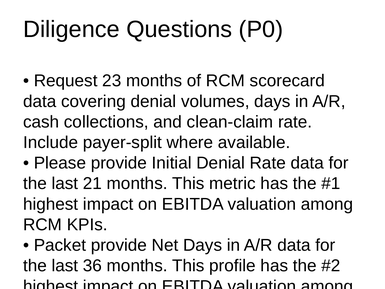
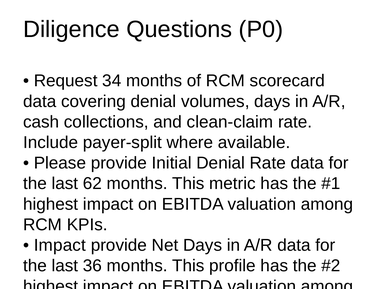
23: 23 -> 34
21: 21 -> 62
Packet at (60, 245): Packet -> Impact
